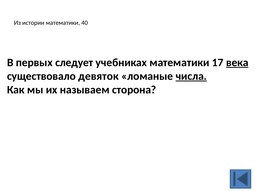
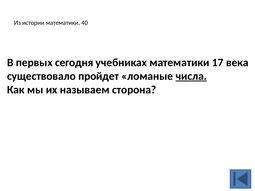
следует: следует -> сегодня
века underline: present -> none
девяток: девяток -> пройдет
